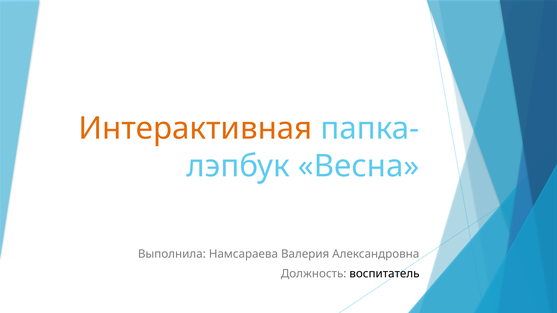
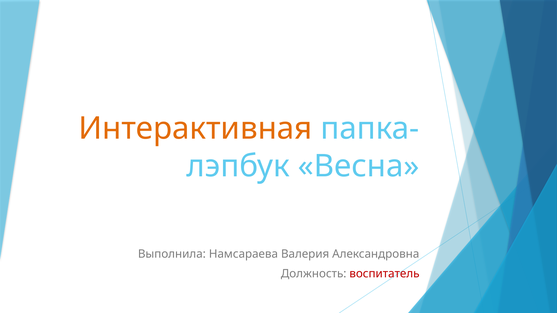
воспитатель colour: black -> red
